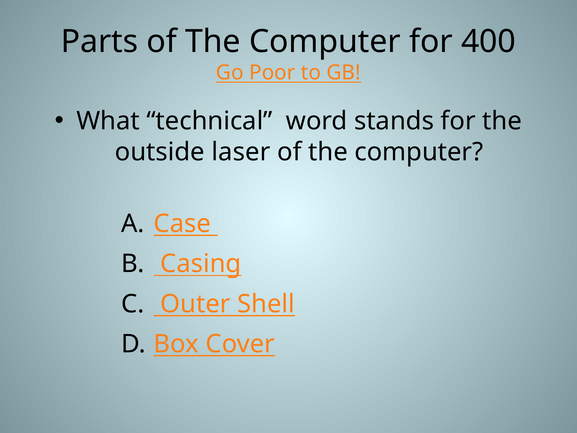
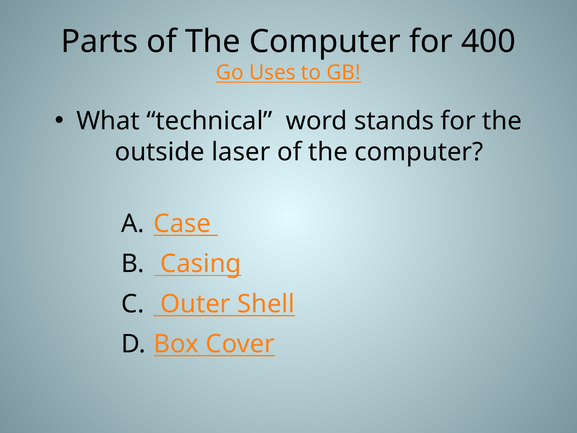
Poor: Poor -> Uses
